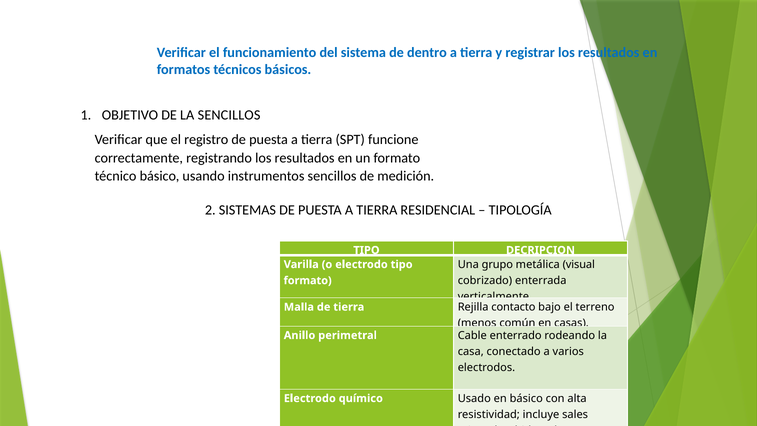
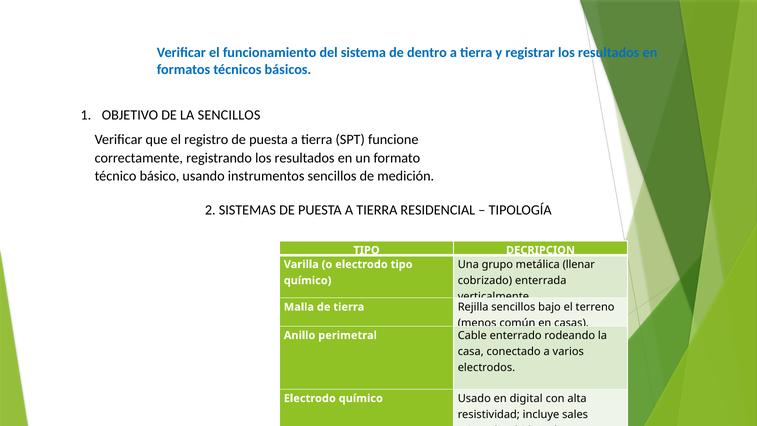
visual: visual -> llenar
formato at (308, 280): formato -> químico
Rejilla contacto: contacto -> sencillos
en básico: básico -> digital
